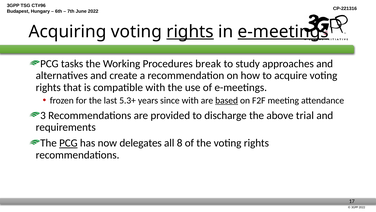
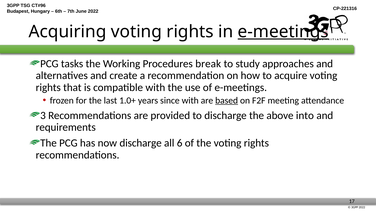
rights at (190, 32) underline: present -> none
5.3+: 5.3+ -> 1.0+
trial: trial -> into
PCG at (68, 143) underline: present -> none
now delegates: delegates -> discharge
8: 8 -> 6
